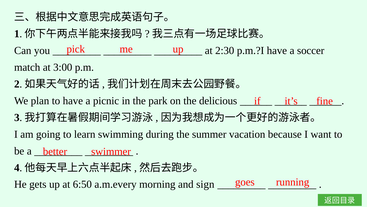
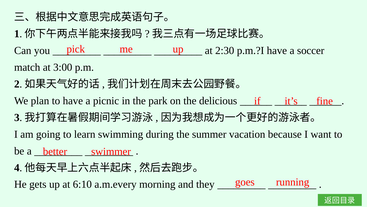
6:50: 6:50 -> 6:10
sign: sign -> they
